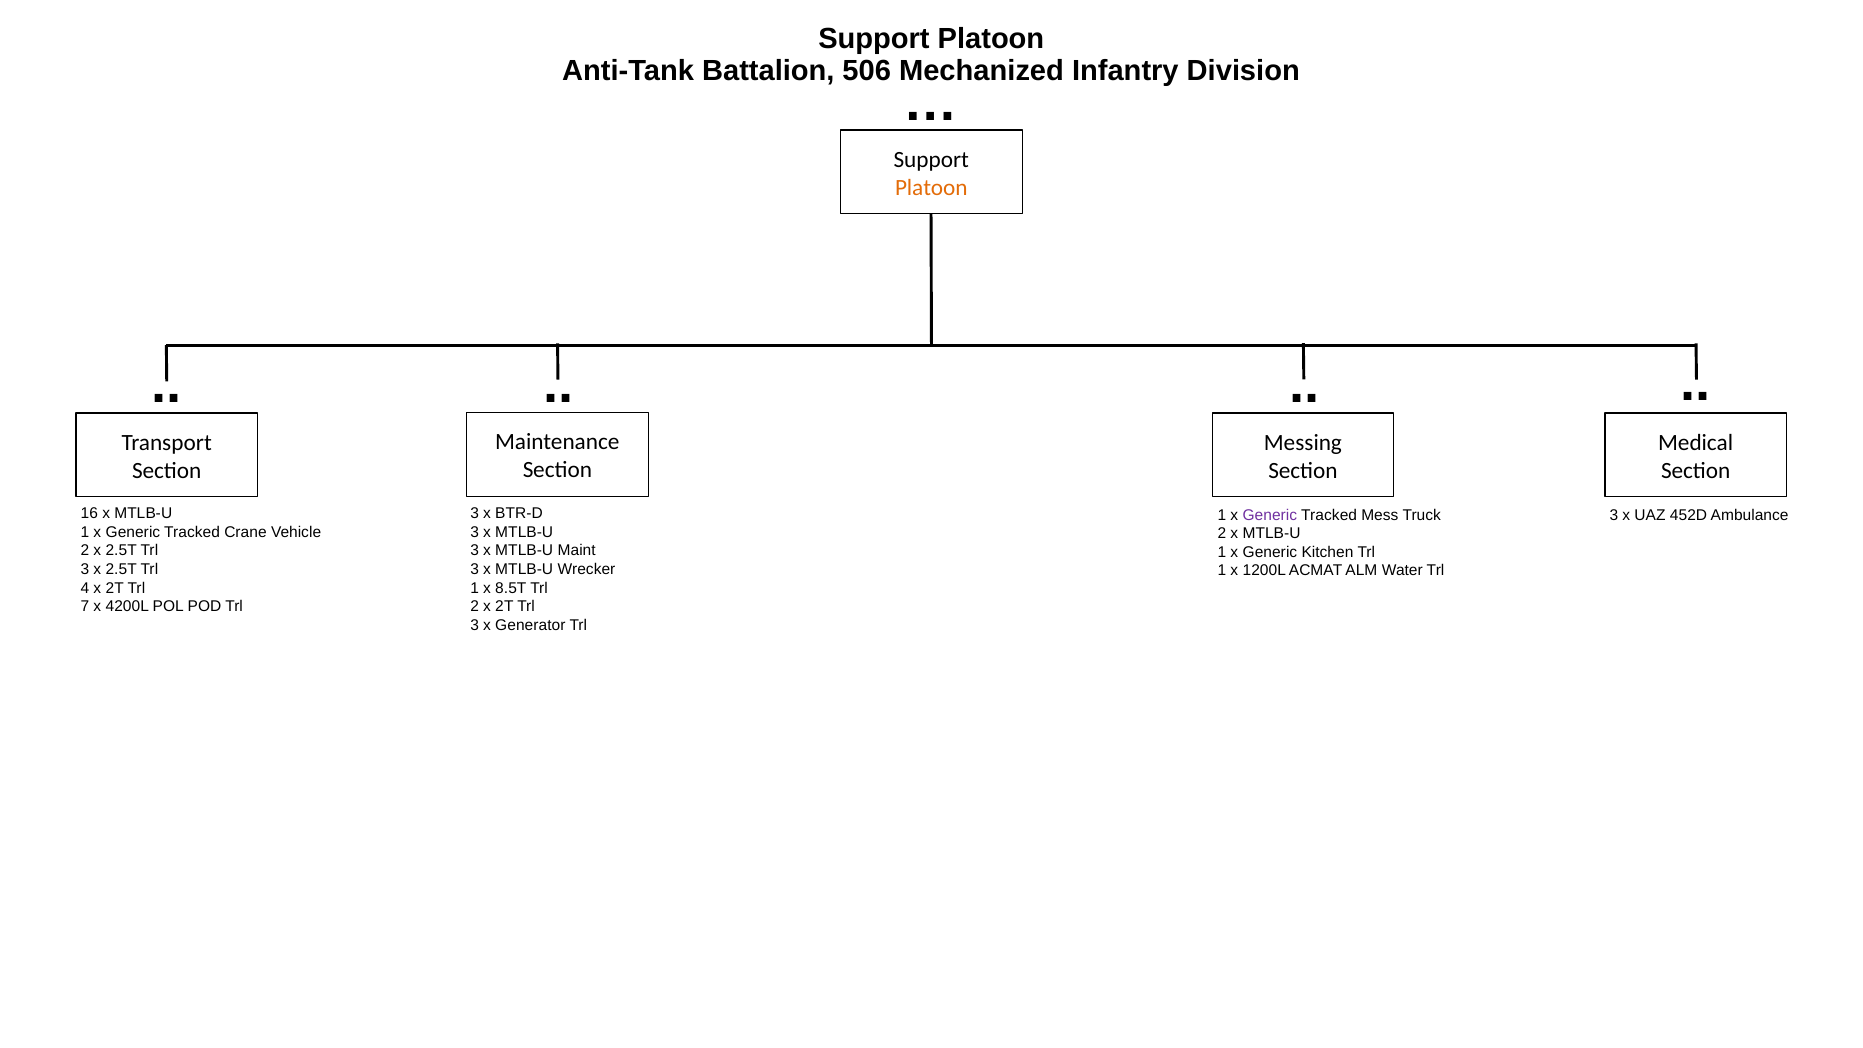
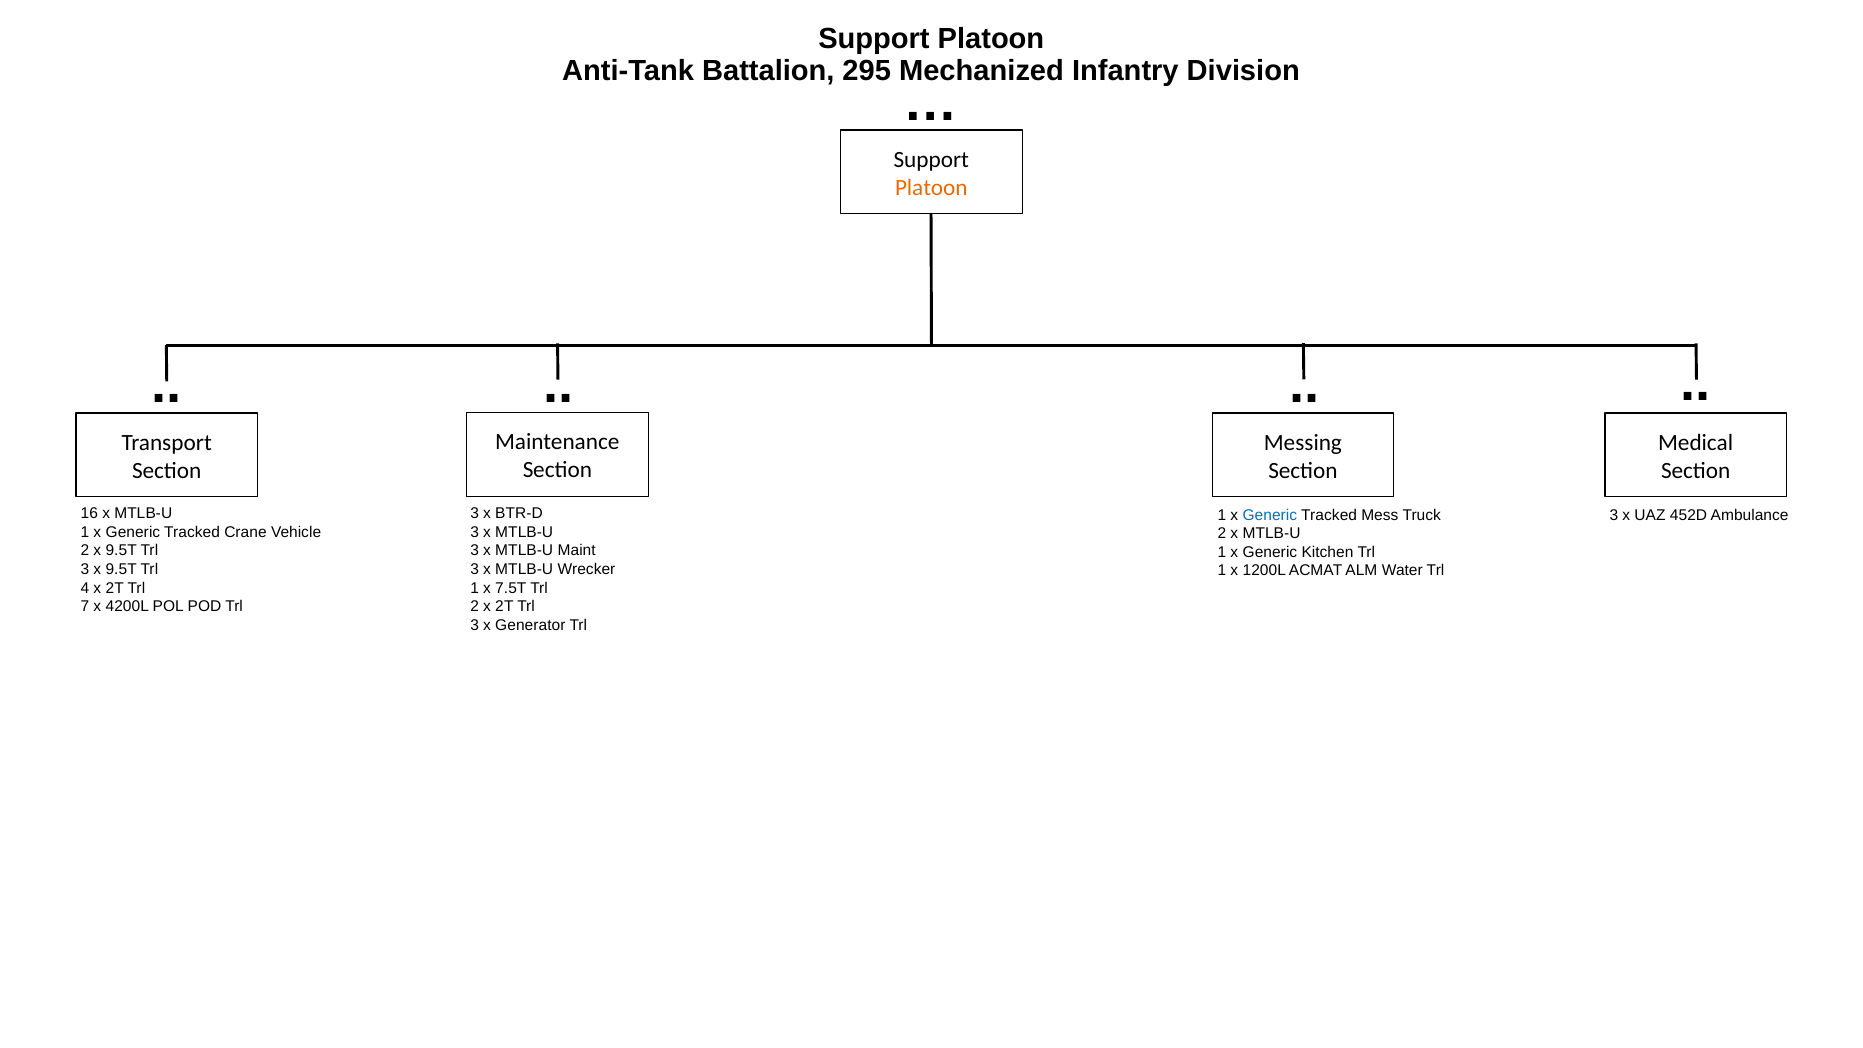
506: 506 -> 295
Generic at (1270, 515) colour: purple -> blue
2 x 2.5T: 2.5T -> 9.5T
3 x 2.5T: 2.5T -> 9.5T
8.5T: 8.5T -> 7.5T
